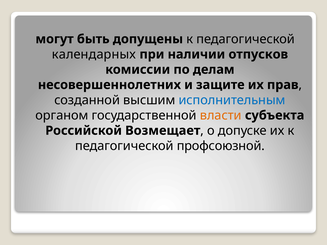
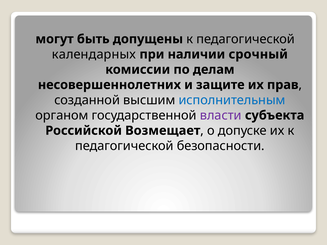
отпусков: отпусков -> срочный
власти colour: orange -> purple
профсоюзной: профсоюзной -> безопасности
